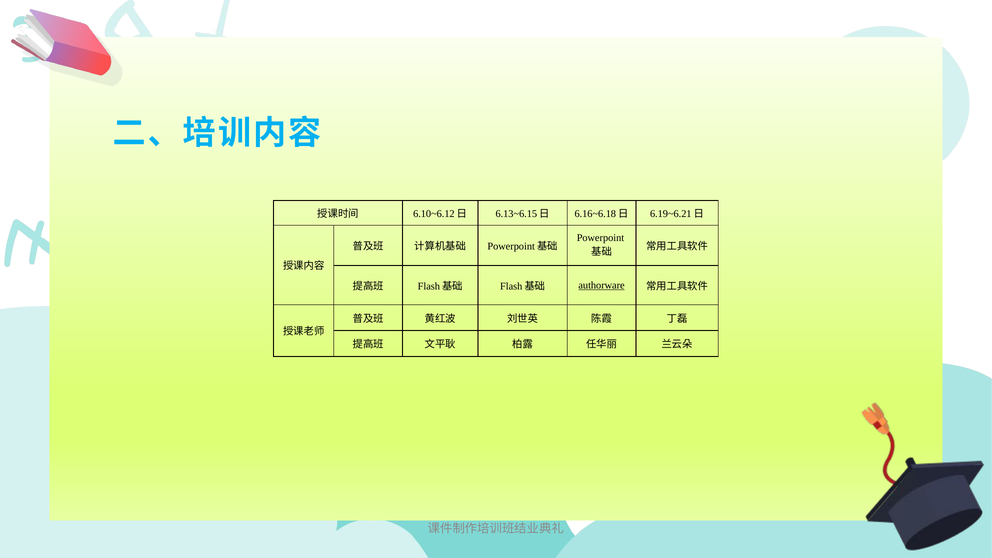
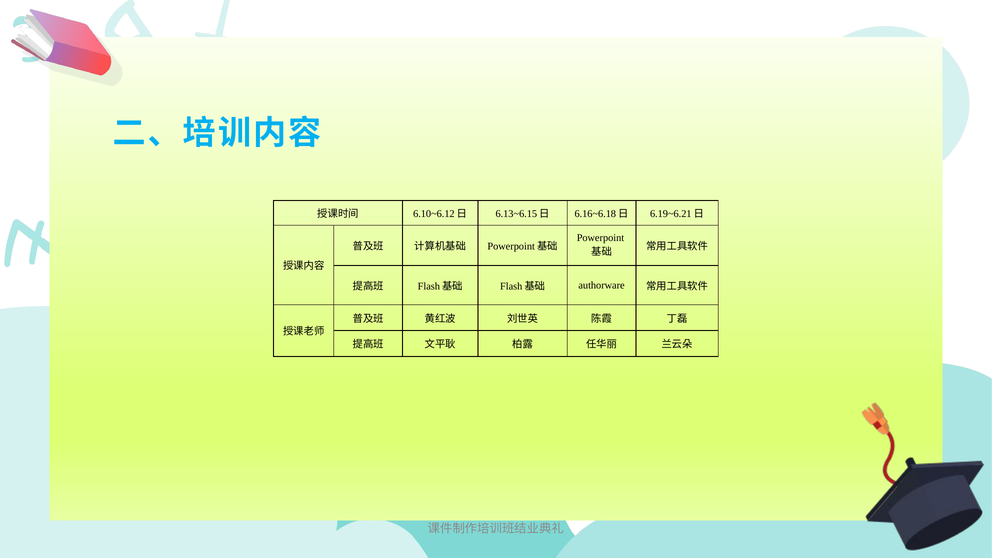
authorware underline: present -> none
